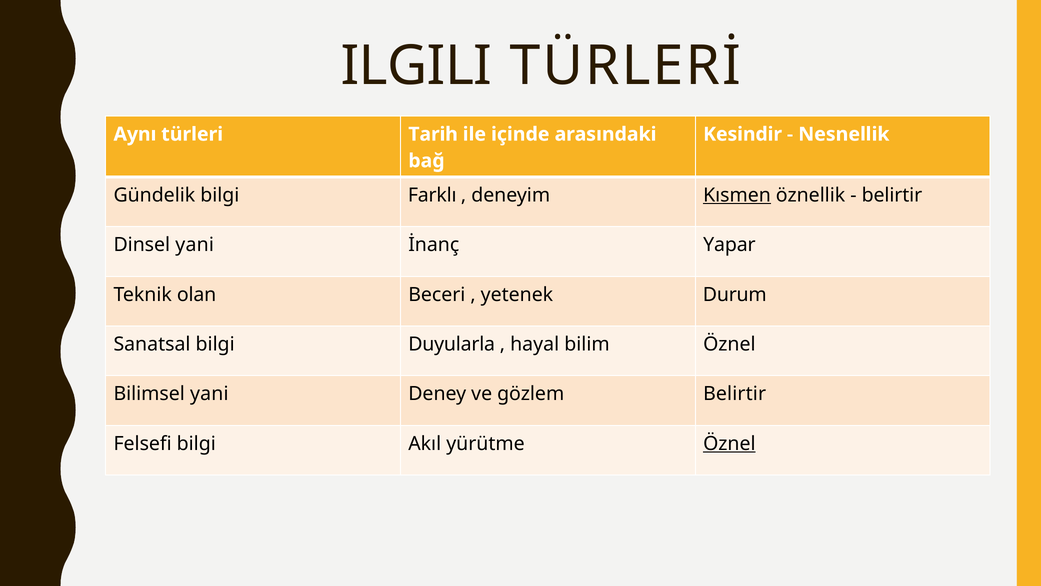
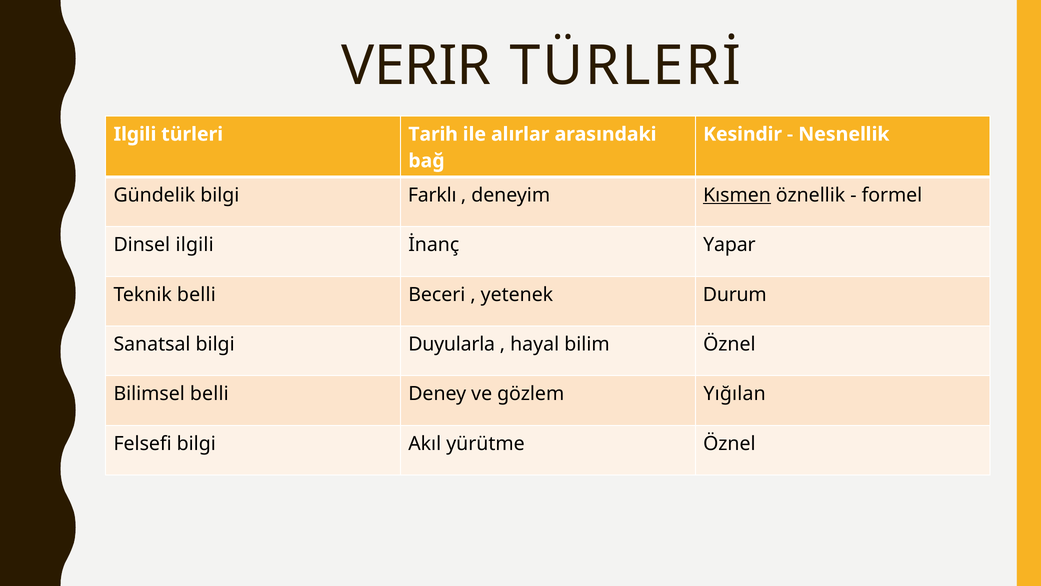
ILGILI: ILGILI -> VERIR
Aynı at (135, 134): Aynı -> Ilgili
içinde: içinde -> alırlar
belirtir at (892, 195): belirtir -> formel
Dinsel yani: yani -> ilgili
Teknik olan: olan -> belli
Bilimsel yani: yani -> belli
gözlem Belirtir: Belirtir -> Yığılan
Öznel at (729, 443) underline: present -> none
